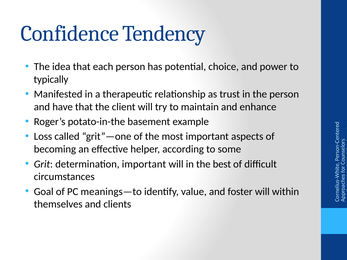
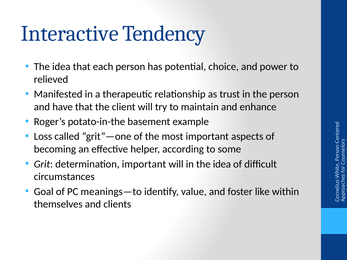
Confidence: Confidence -> Interactive
typically: typically -> relieved
in the best: best -> idea
foster will: will -> like
